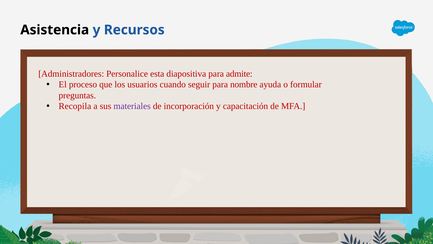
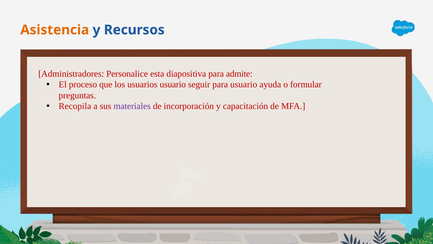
Asistencia colour: black -> orange
usuarios cuando: cuando -> usuario
para nombre: nombre -> usuario
